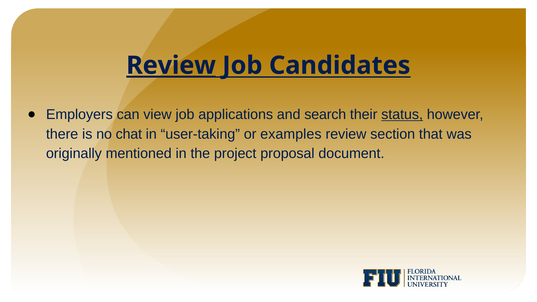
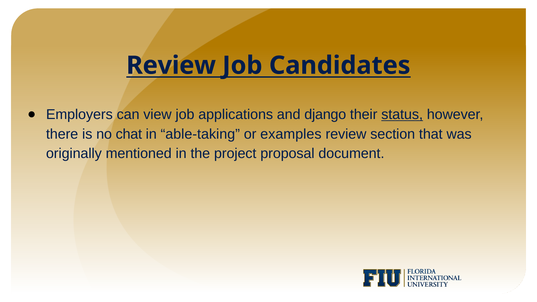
Review at (171, 65) underline: present -> none
search: search -> django
user-taking: user-taking -> able-taking
